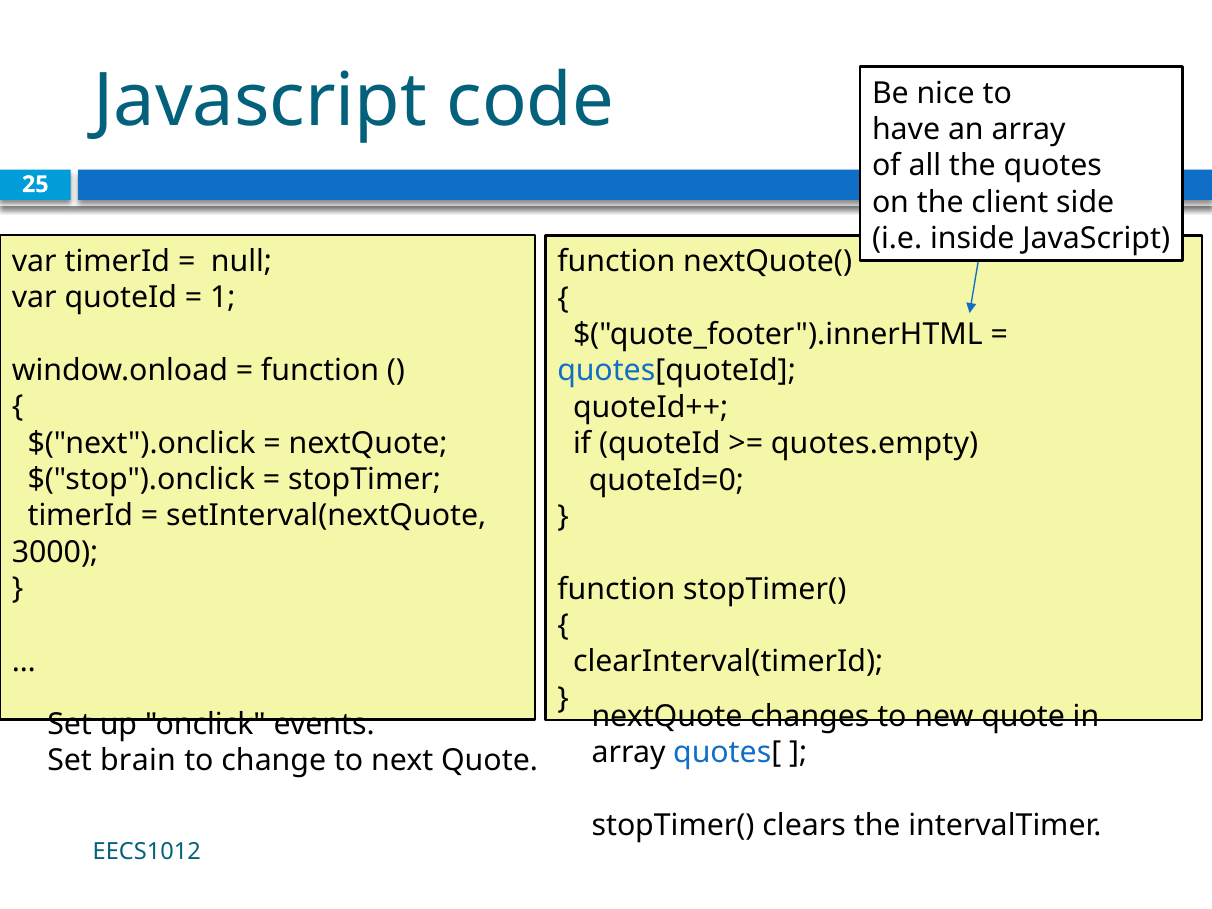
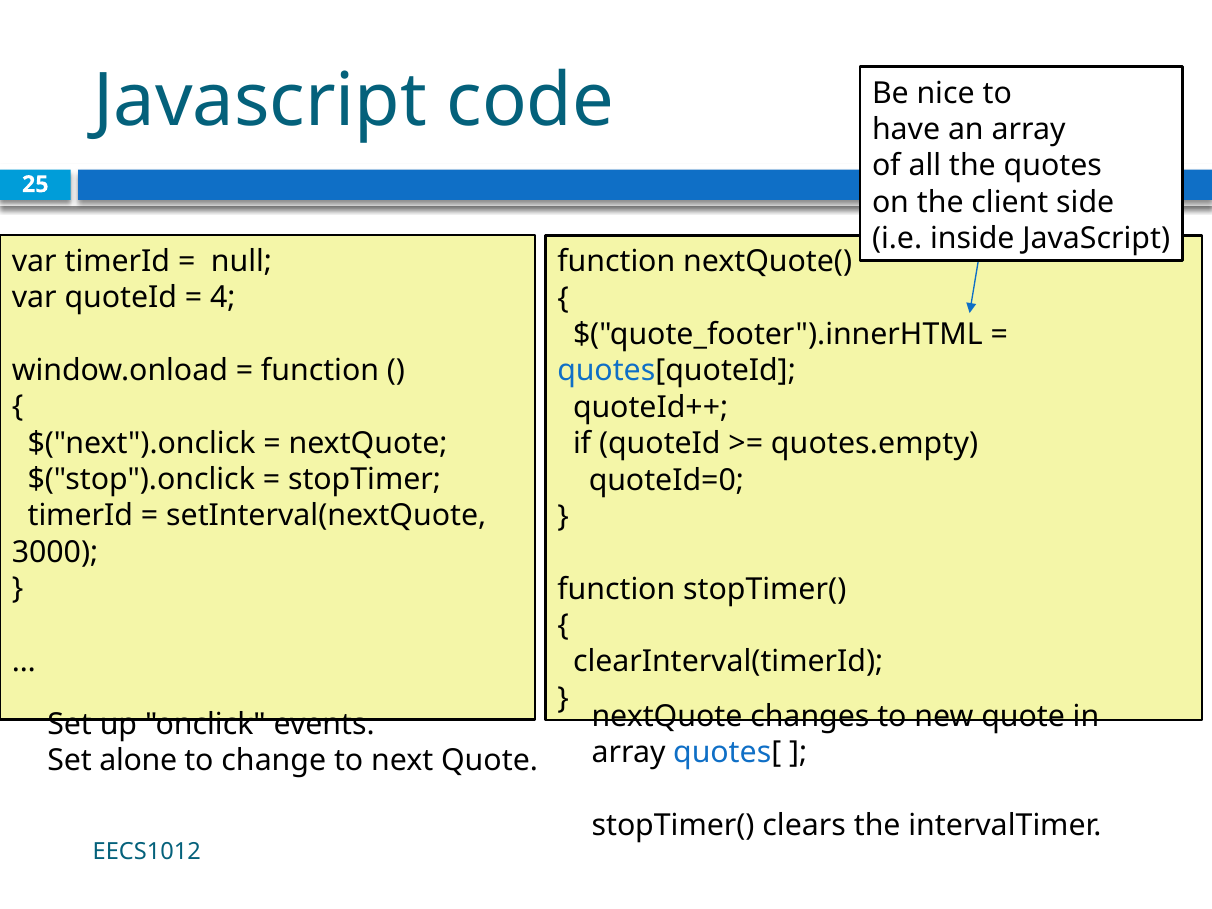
1: 1 -> 4
brain: brain -> alone
